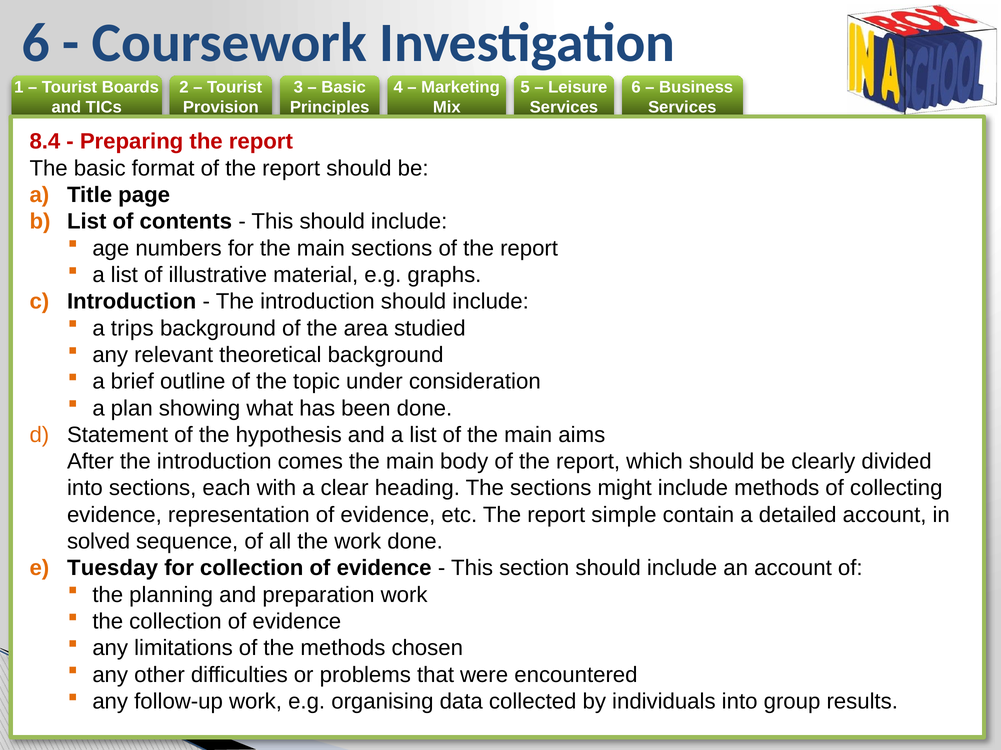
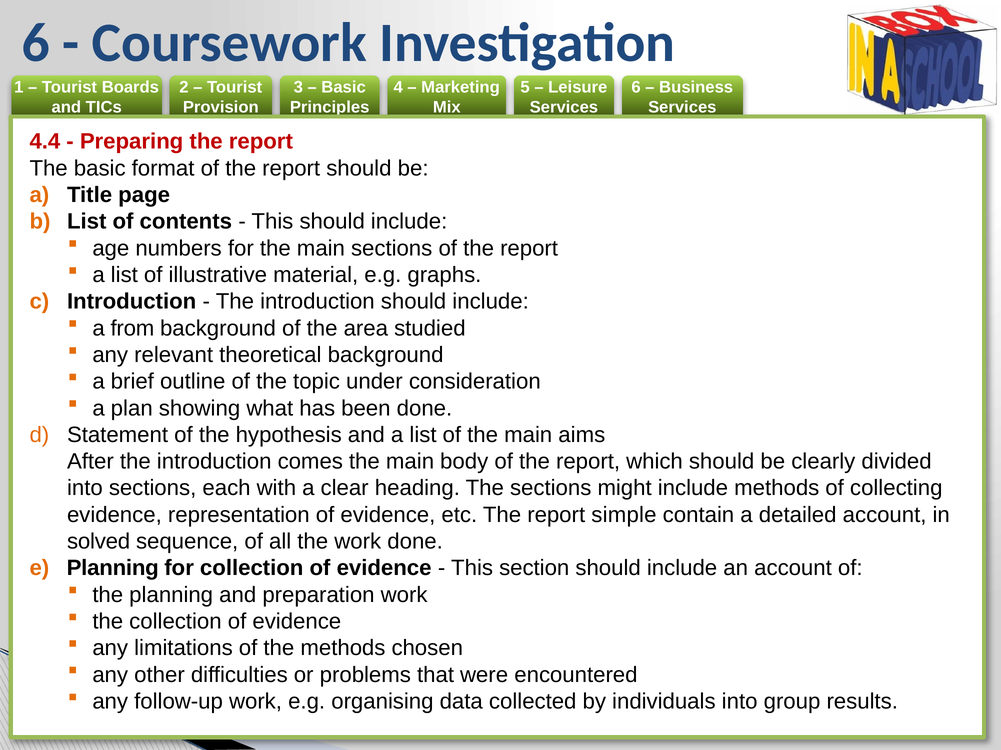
8.4: 8.4 -> 4.4
trips: trips -> from
Tuesday at (113, 569): Tuesday -> Planning
